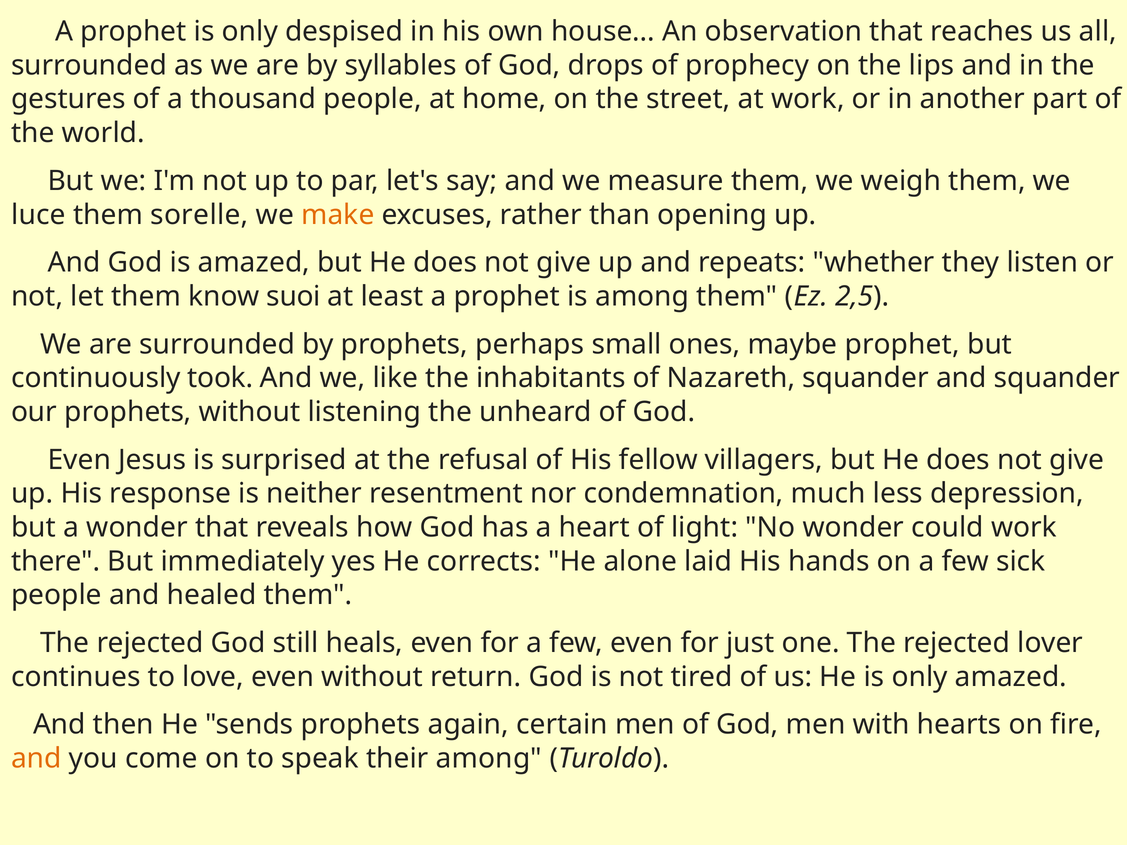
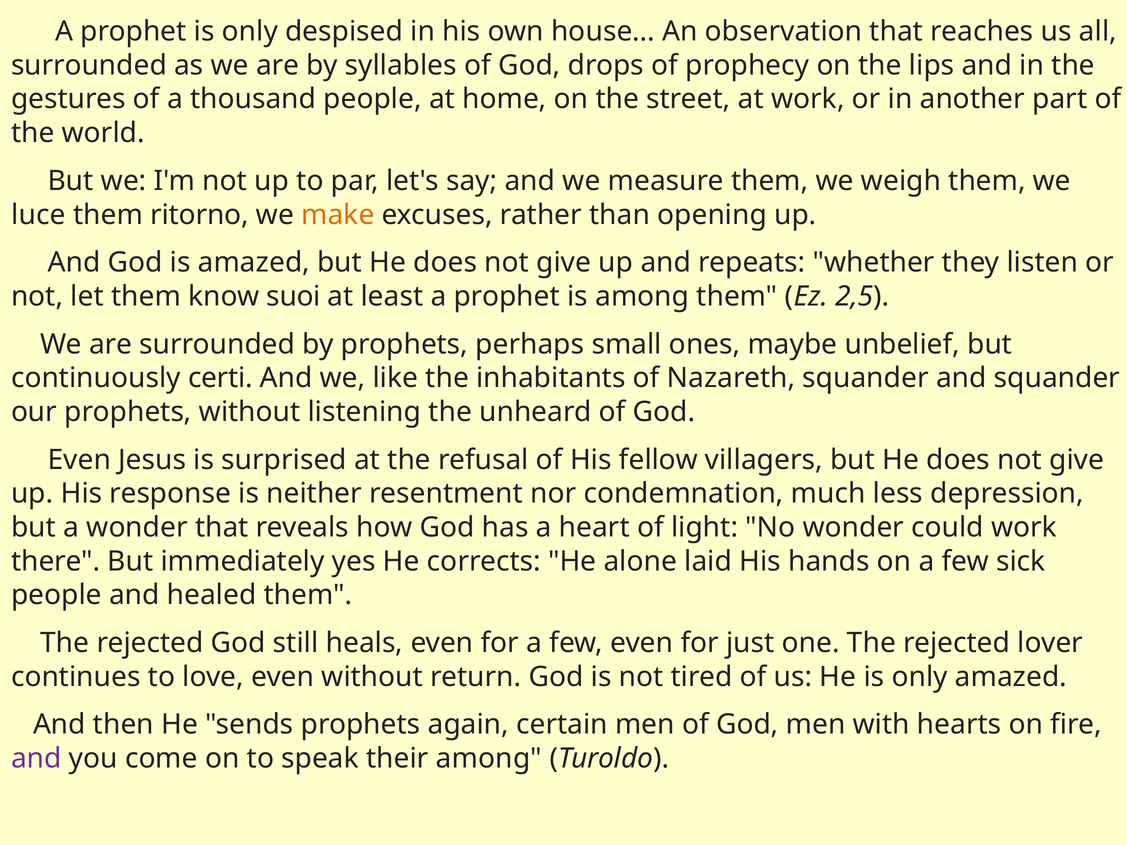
sorelle: sorelle -> ritorno
maybe prophet: prophet -> unbelief
took: took -> certi
and at (36, 759) colour: orange -> purple
